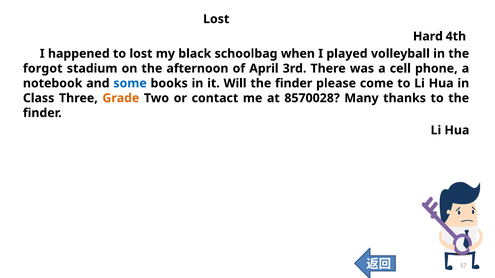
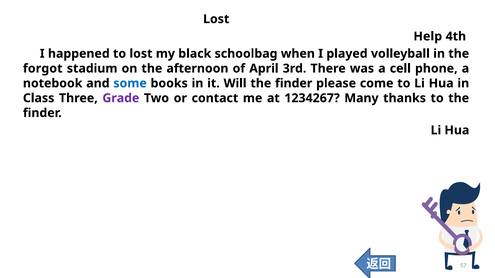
Hard: Hard -> Help
Grade colour: orange -> purple
8570028: 8570028 -> 1234267
